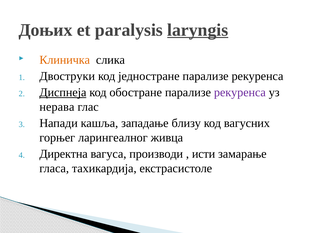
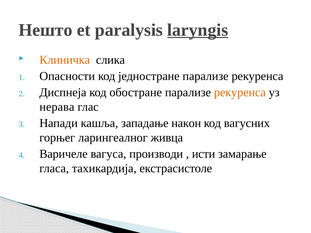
Доњих: Доњих -> Нешто
Двоструки: Двоструки -> Опасности
Диспнеја underline: present -> none
рекуренса at (240, 93) colour: purple -> orange
близу: близу -> након
Директна: Директна -> Варичеле
